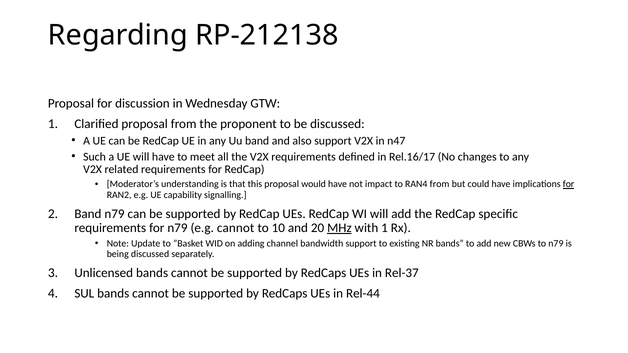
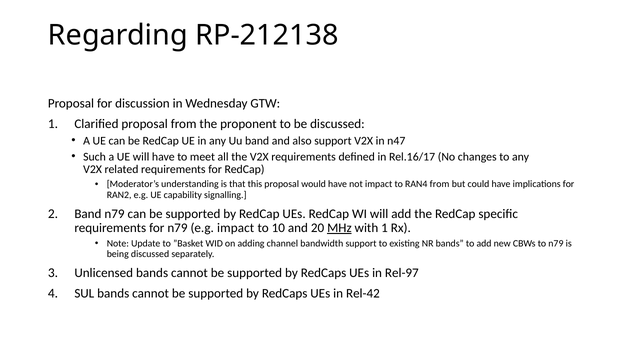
for at (569, 184) underline: present -> none
e.g cannot: cannot -> impact
Rel-37: Rel-37 -> Rel-97
Rel-44: Rel-44 -> Rel-42
